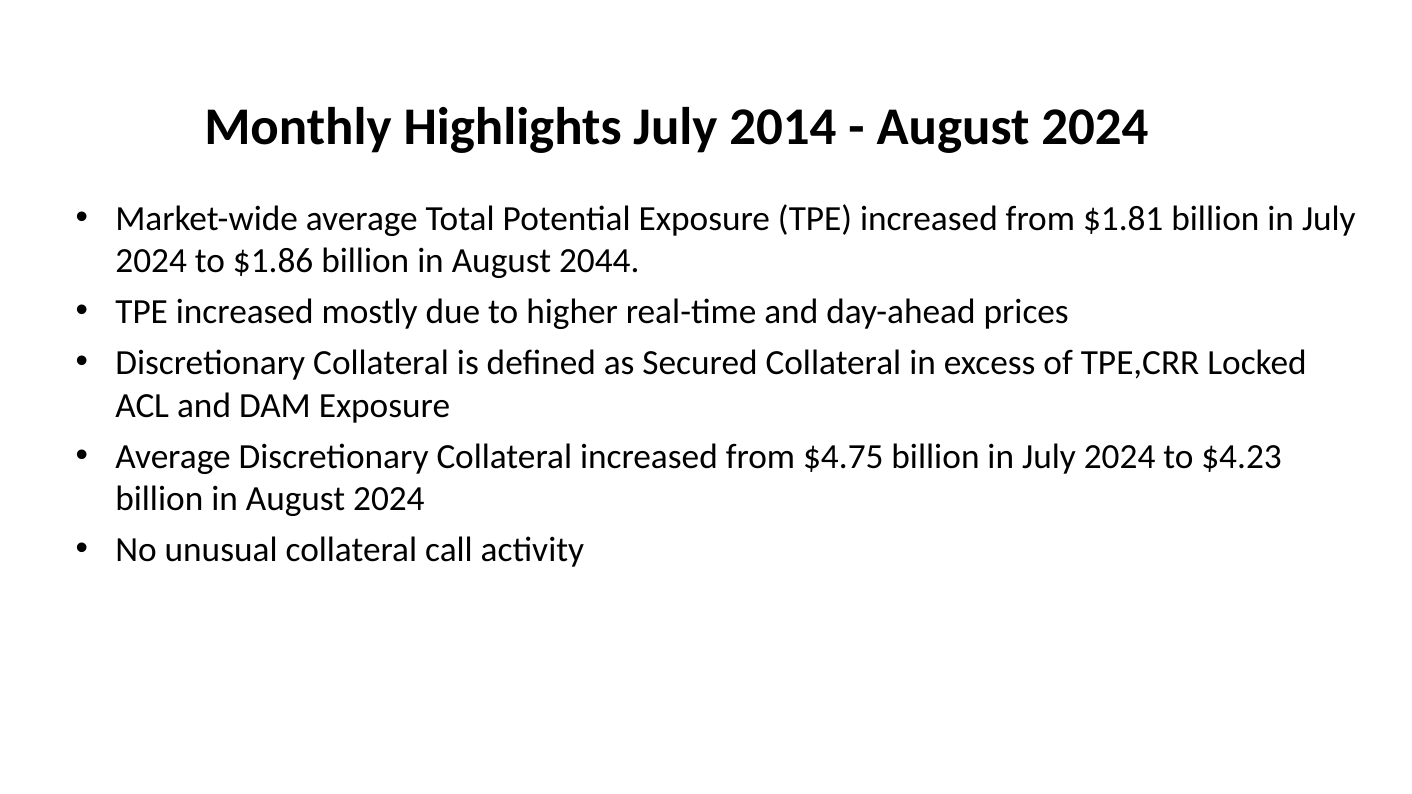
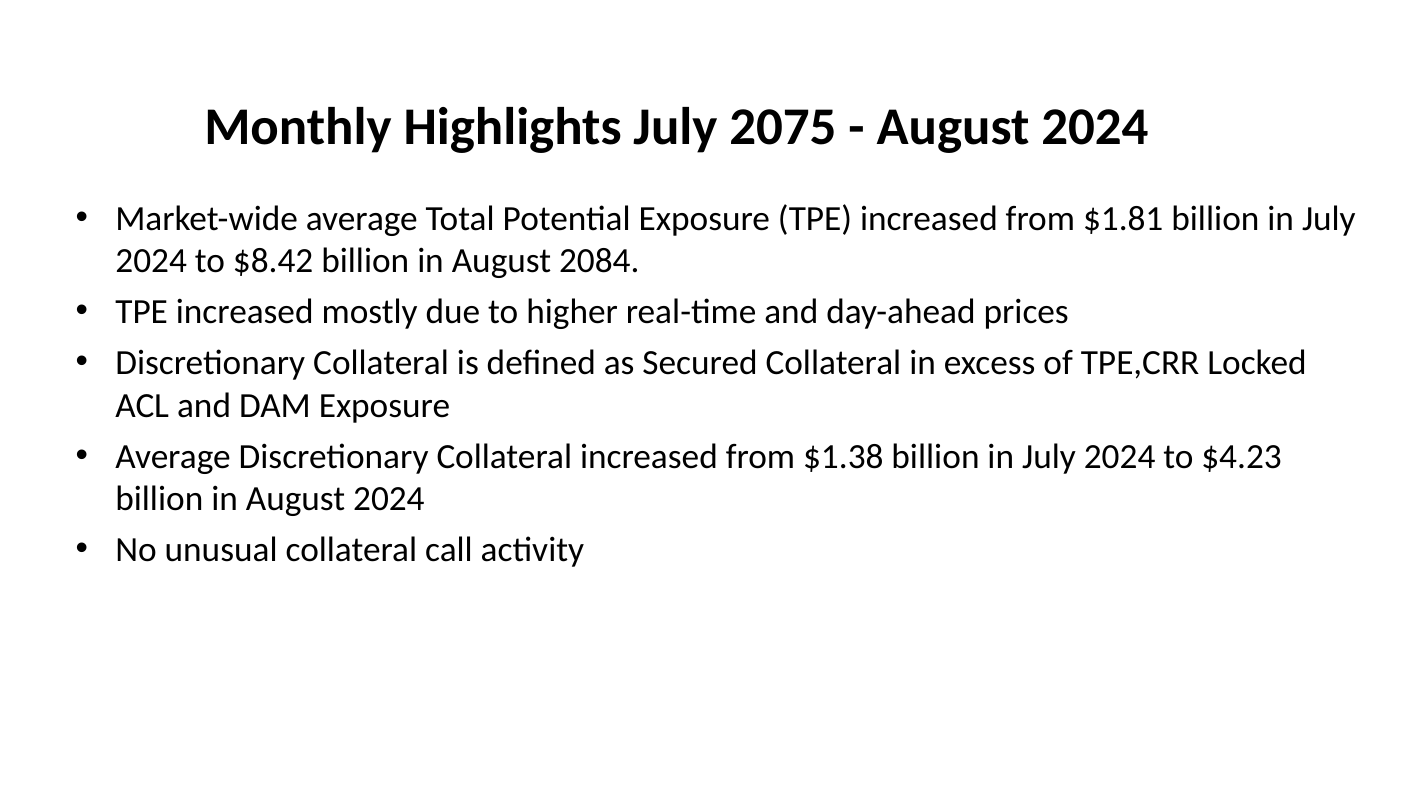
2014: 2014 -> 2075
$1.86: $1.86 -> $8.42
2044: 2044 -> 2084
$4.75: $4.75 -> $1.38
